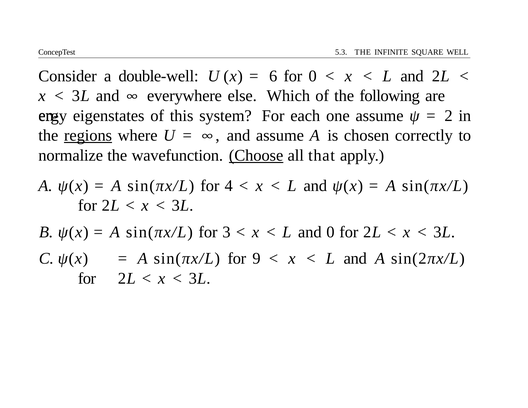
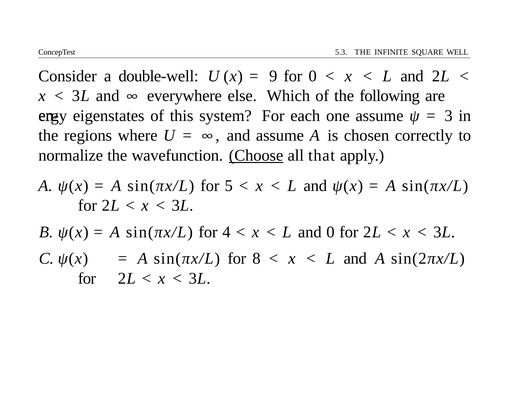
6: 6 -> 9
2: 2 -> 3
regions underline: present -> none
4: 4 -> 5
3: 3 -> 4
9: 9 -> 8
